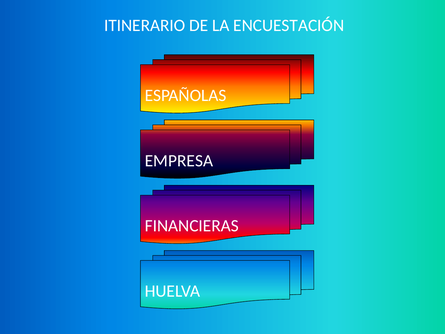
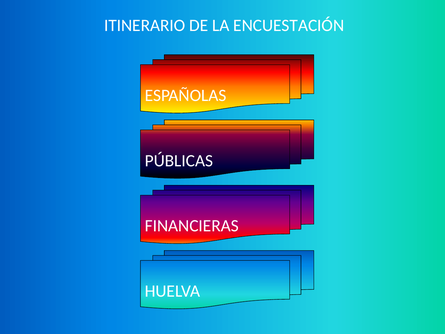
EMPRESA: EMPRESA -> PÚBLICAS
